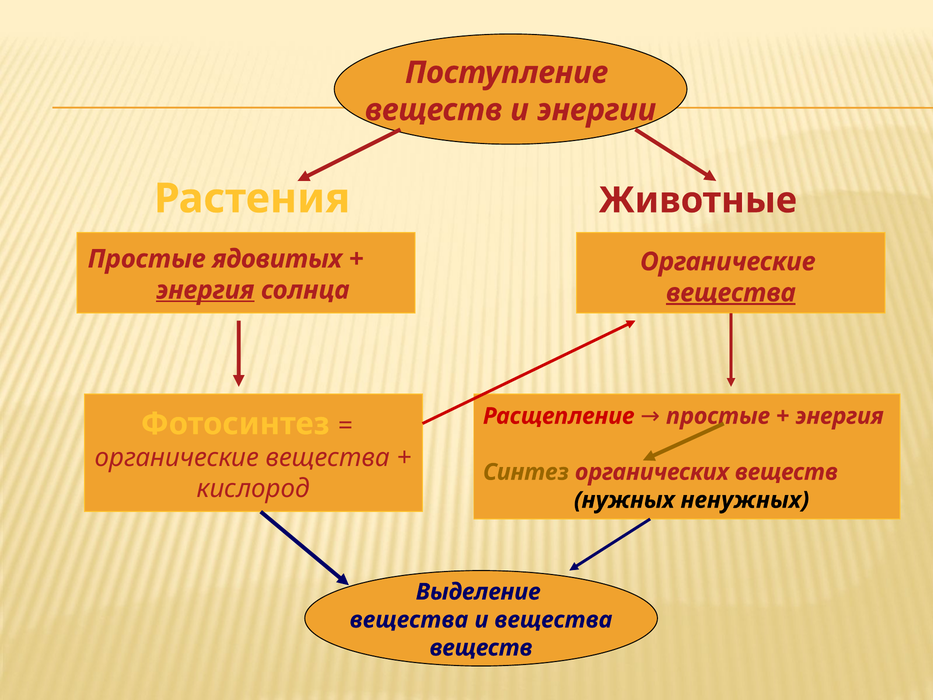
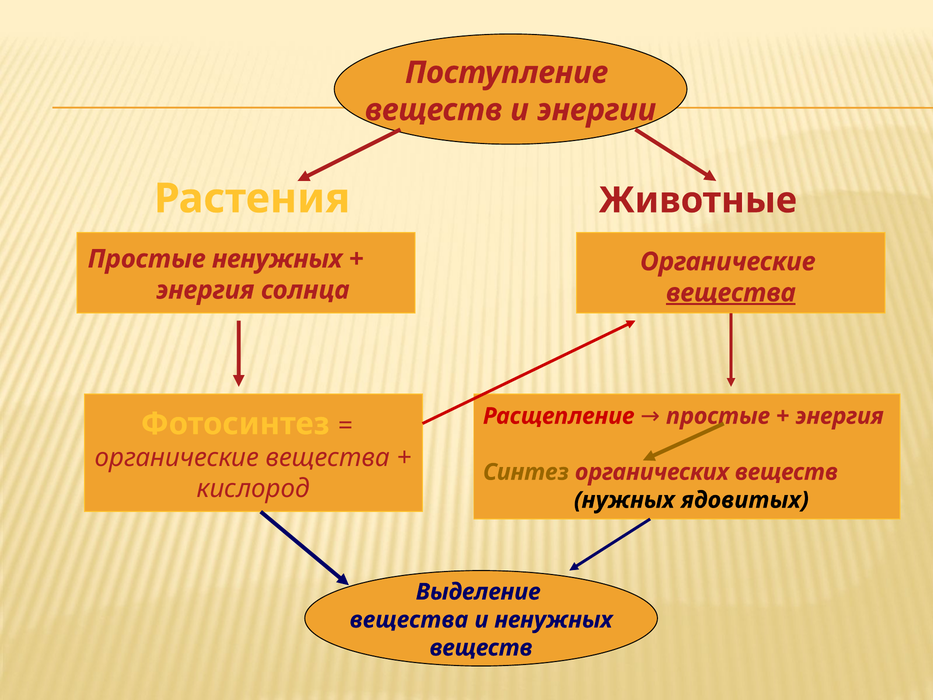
Простые ядовитых: ядовитых -> ненужных
энергия at (205, 290) underline: present -> none
ненужных: ненужных -> ядовитых
и вещества: вещества -> ненужных
